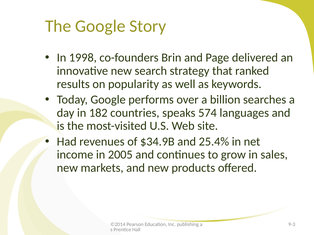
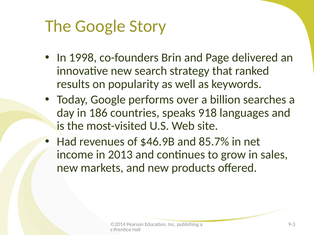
182: 182 -> 186
574: 574 -> 918
$34.9B: $34.9B -> $46.9B
25.4%: 25.4% -> 85.7%
2005: 2005 -> 2013
